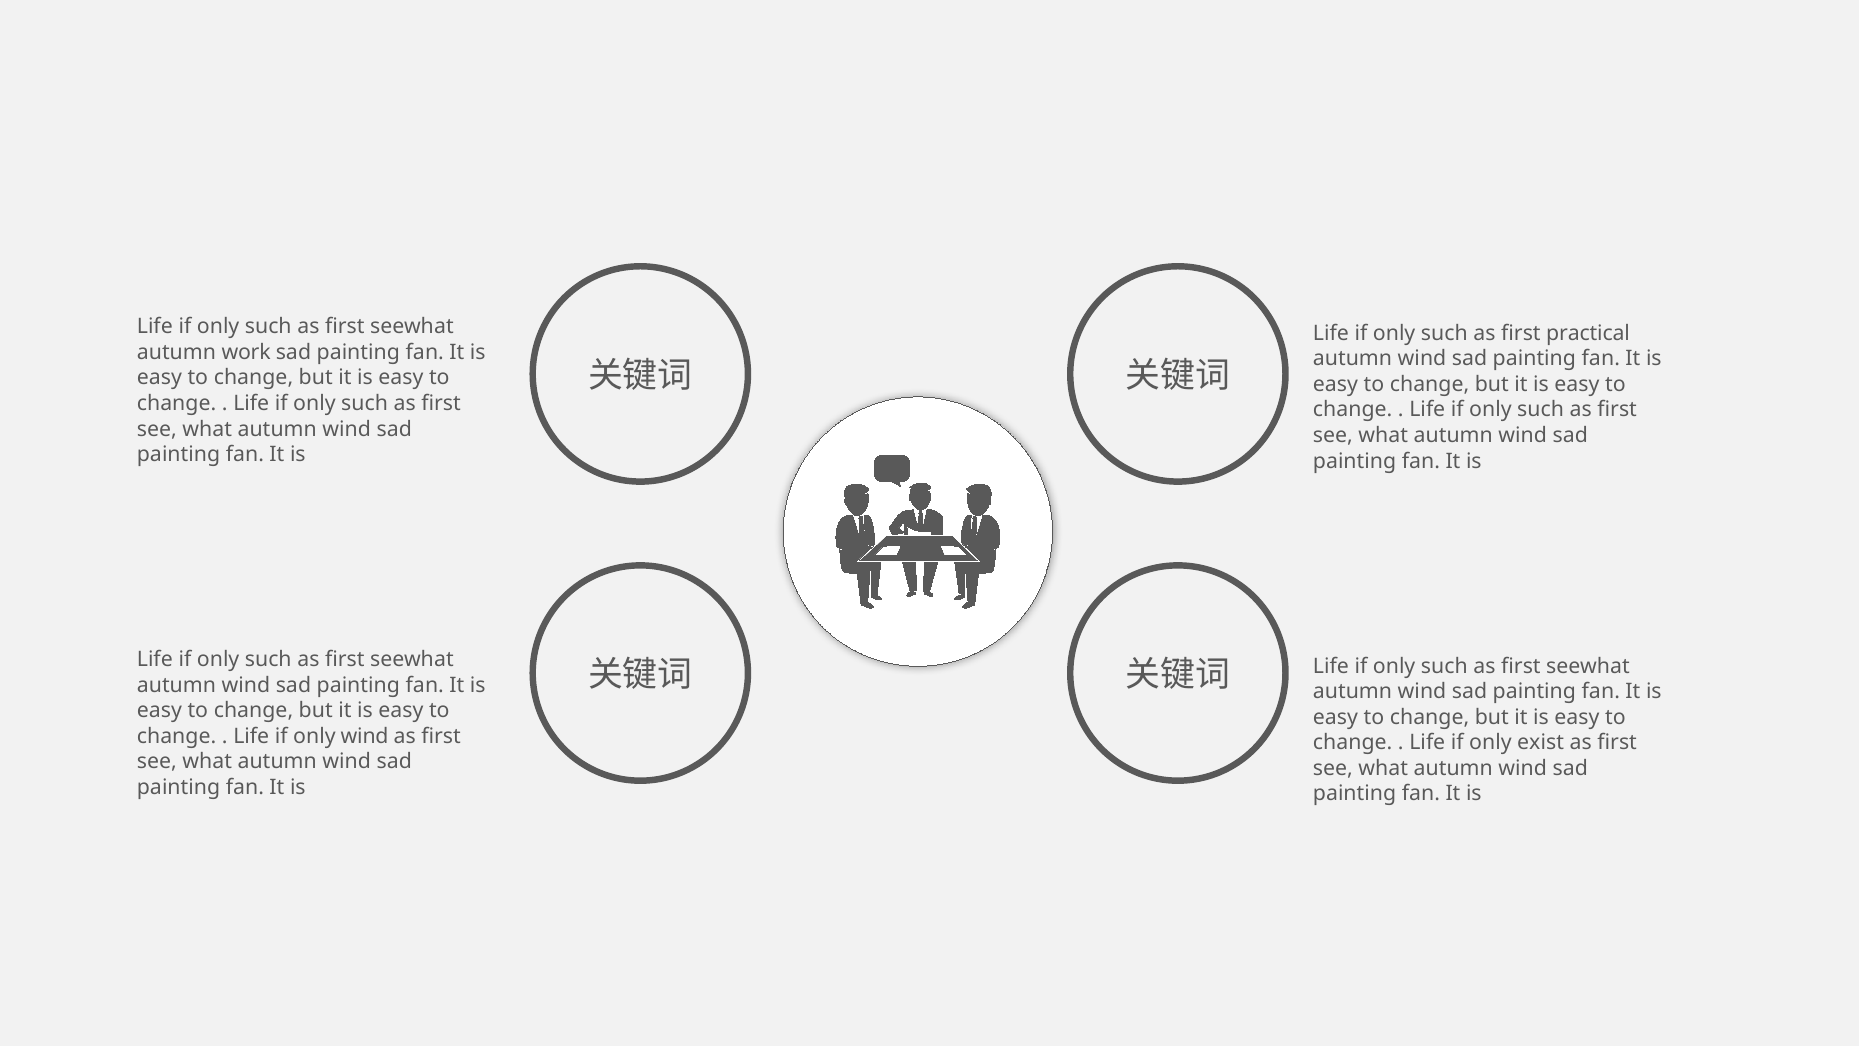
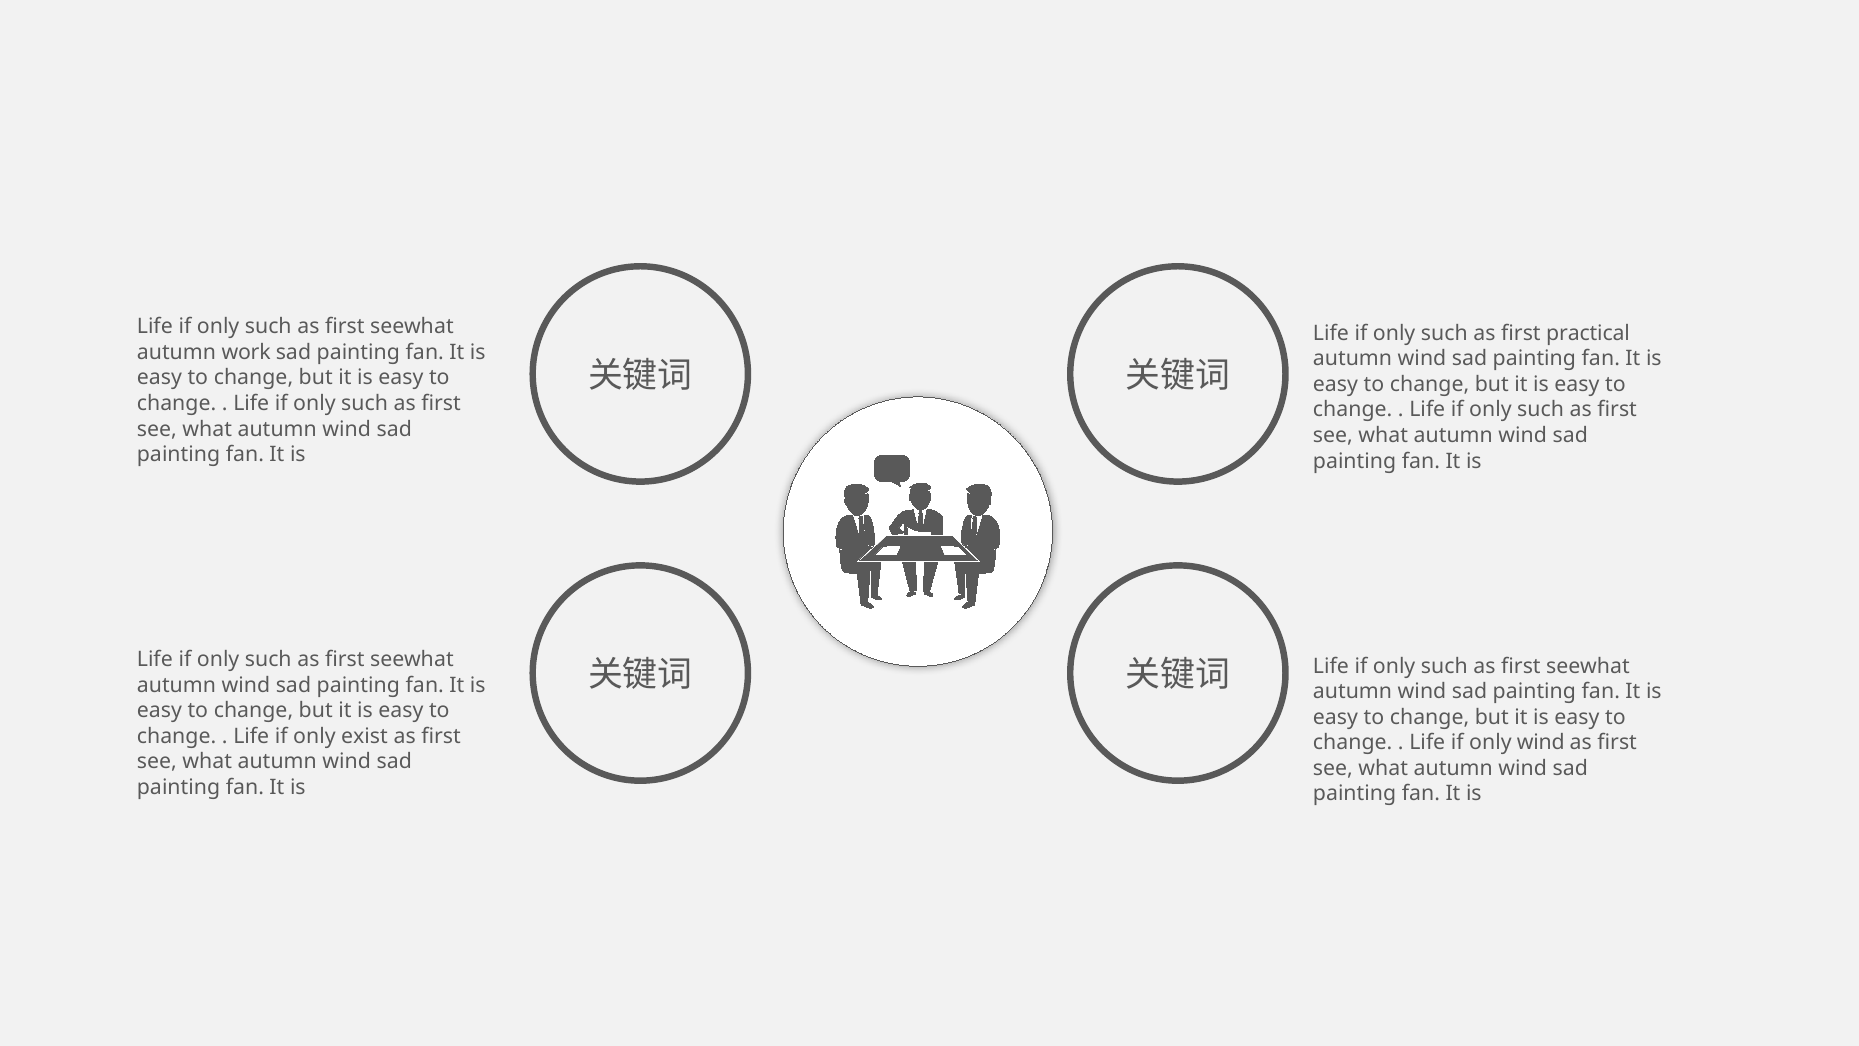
only wind: wind -> exist
only exist: exist -> wind
